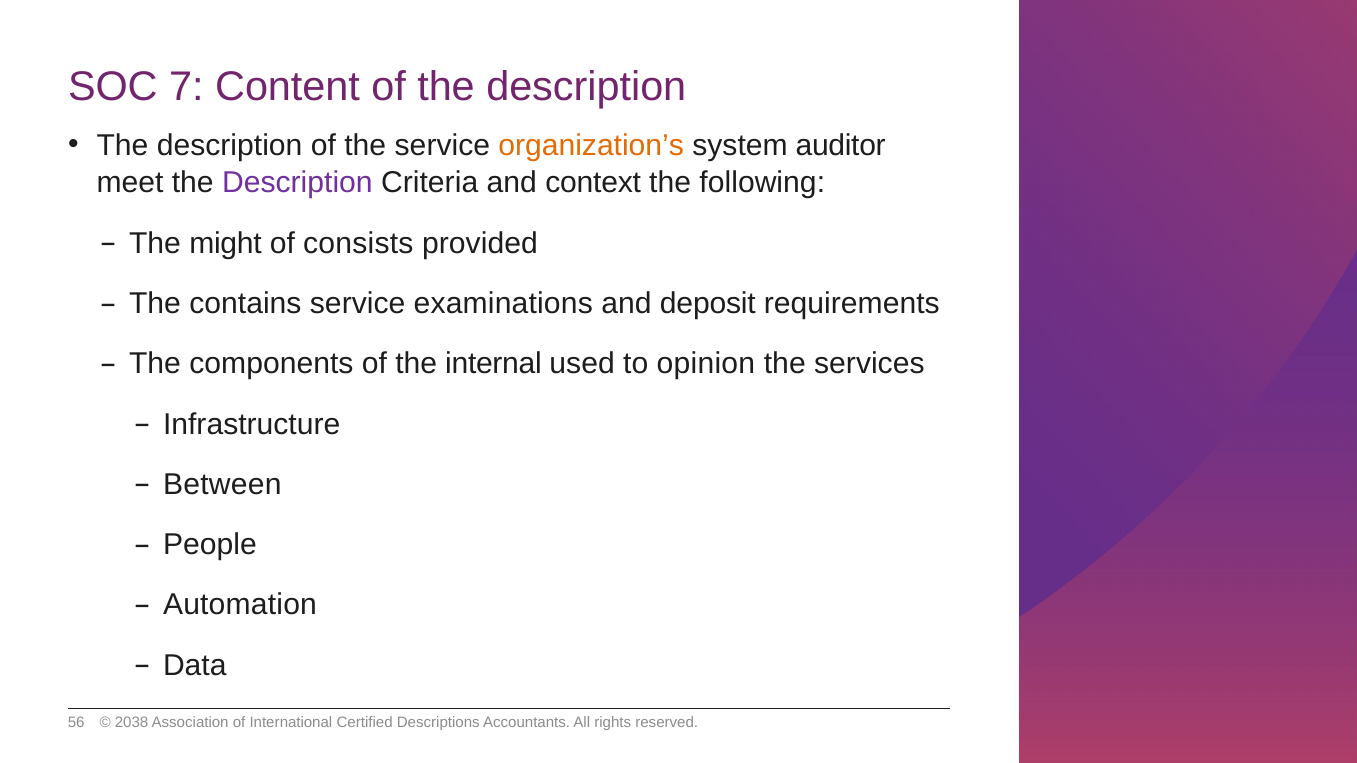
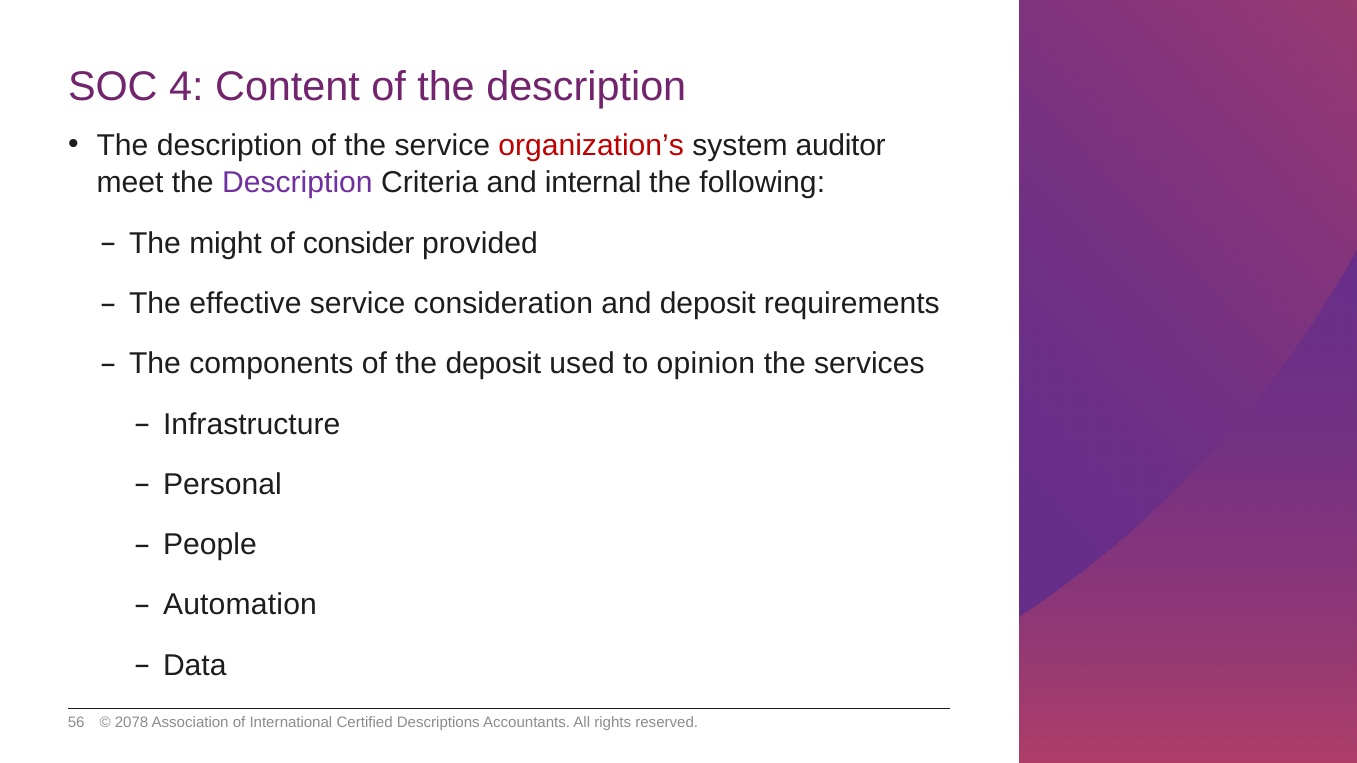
7: 7 -> 4
organization’s colour: orange -> red
context: context -> internal
consists: consists -> consider
contains: contains -> effective
examinations: examinations -> consideration
the internal: internal -> deposit
Between: Between -> Personal
2038: 2038 -> 2078
